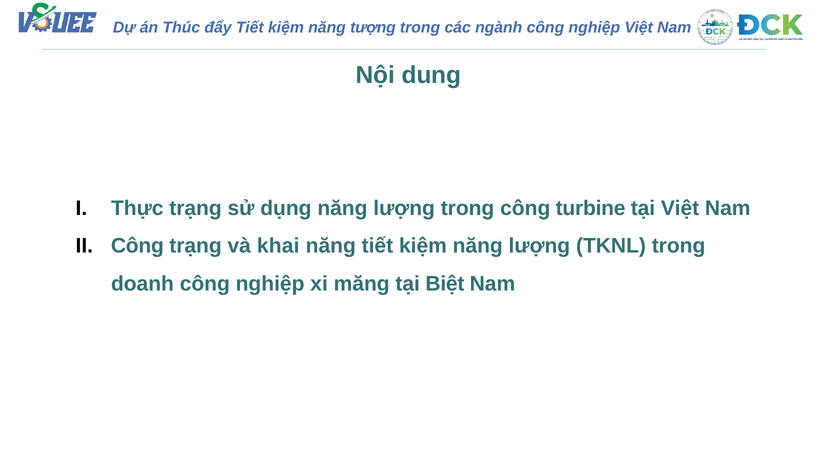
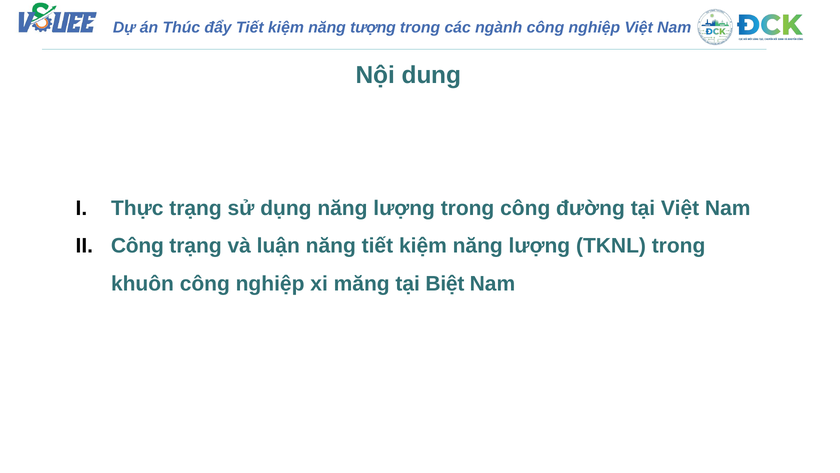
turbine: turbine -> đường
khai: khai -> luận
doanh: doanh -> khuôn
